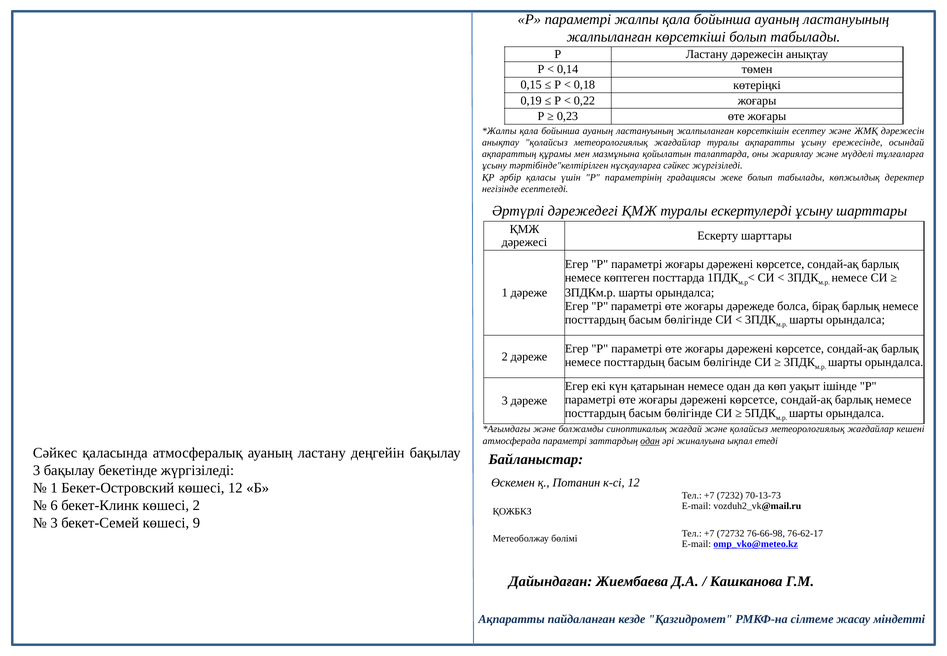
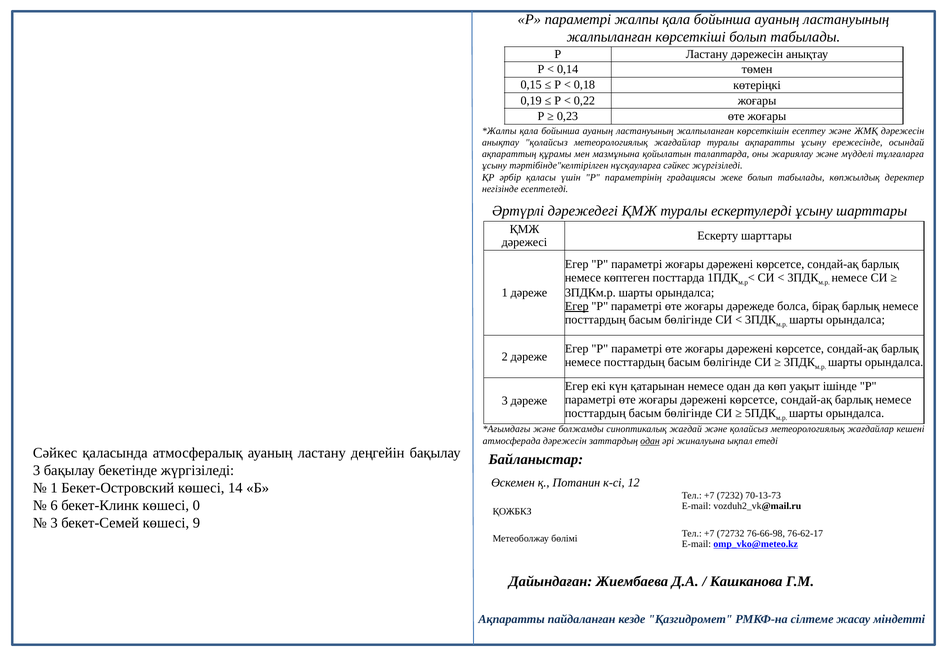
Егер at (577, 306) underline: none -> present
атмосферада параметрі: параметрі -> дәрежесін
көшесі 12: 12 -> 14
көшесі 2: 2 -> 0
